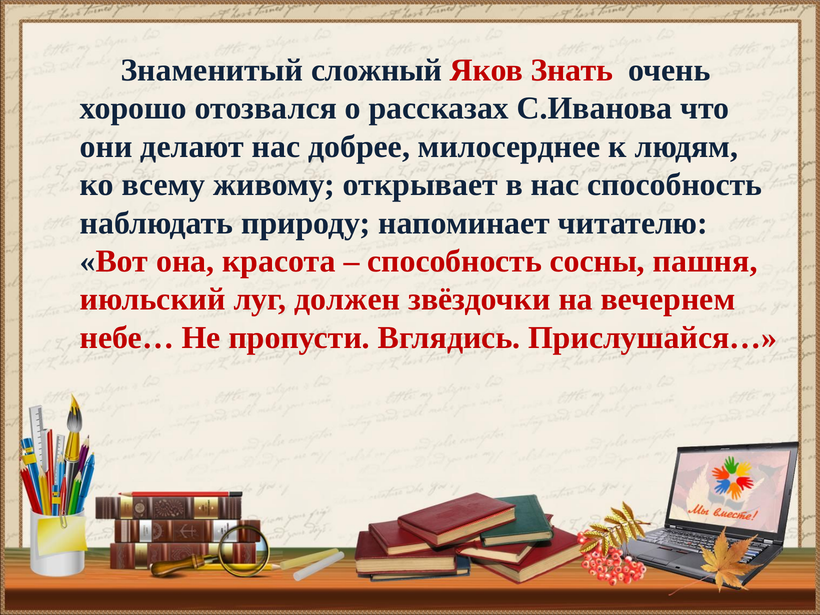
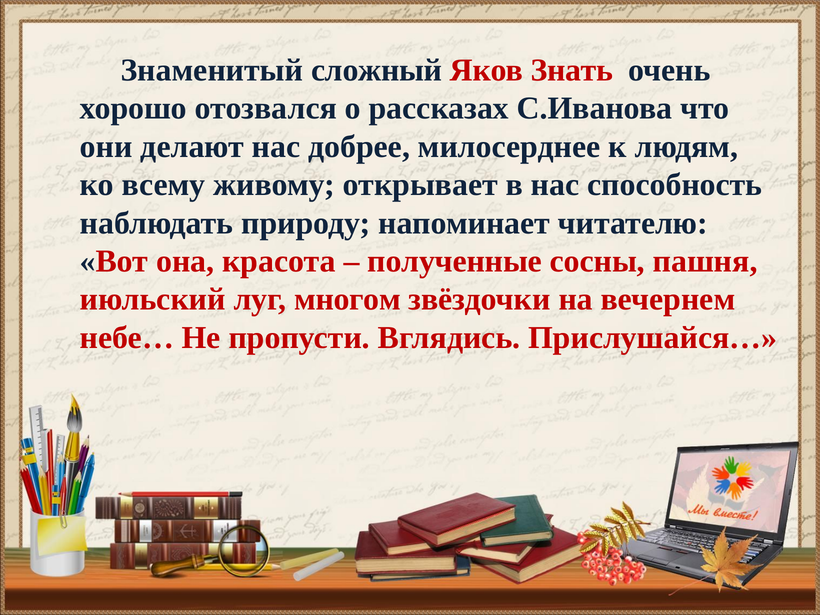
способность at (455, 261): способность -> полученные
должен: должен -> многом
